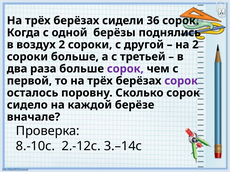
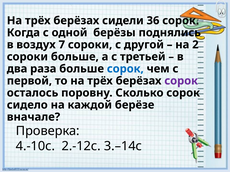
воздух 2: 2 -> 7
сорок at (125, 69) colour: purple -> blue
8.-10с: 8.-10с -> 4.-10с
